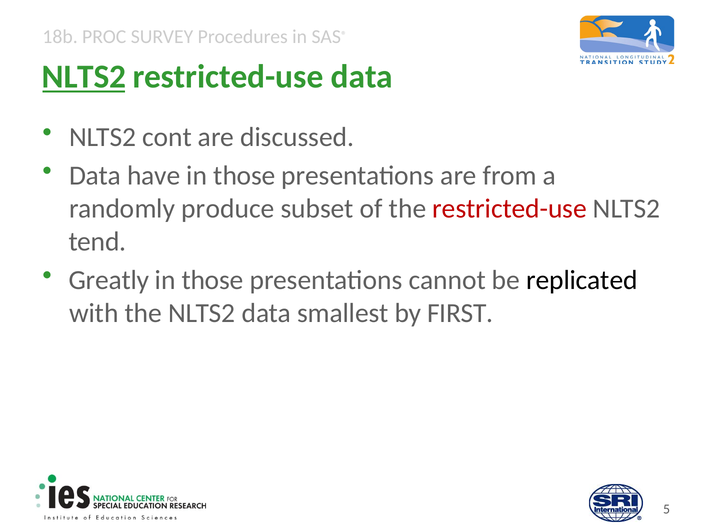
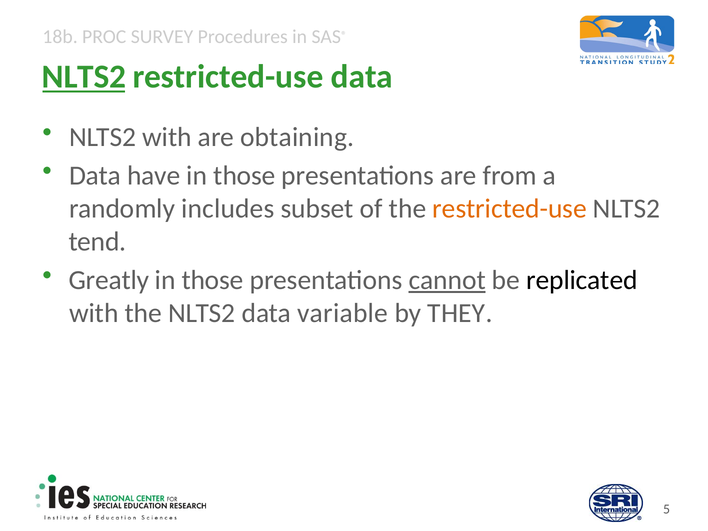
NLTS2 cont: cont -> with
discussed: discussed -> obtaining
produce: produce -> includes
restricted-use at (510, 209) colour: red -> orange
cannot underline: none -> present
smallest: smallest -> variable
FIRST: FIRST -> THEY
